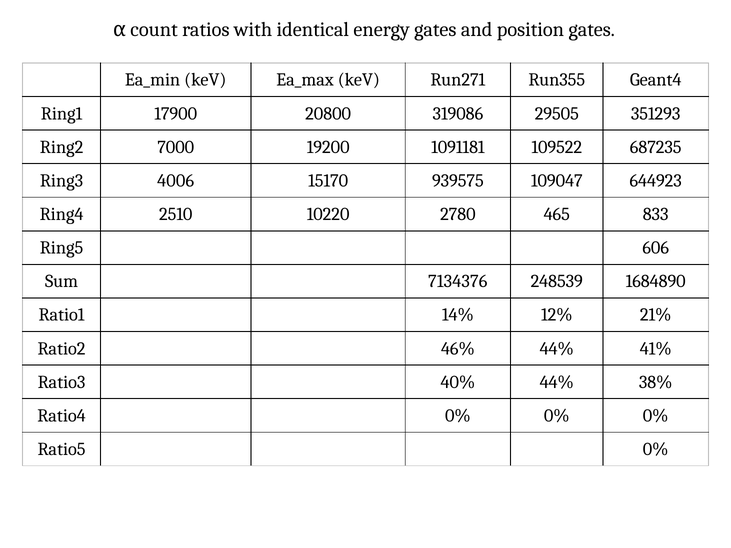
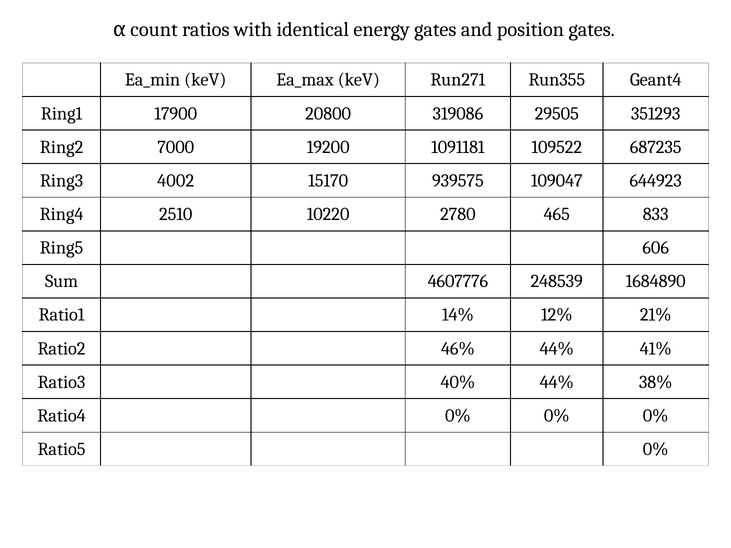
4006: 4006 -> 4002
7134376: 7134376 -> 4607776
